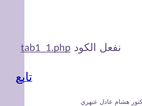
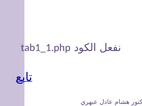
tab1_1.php underline: present -> none
